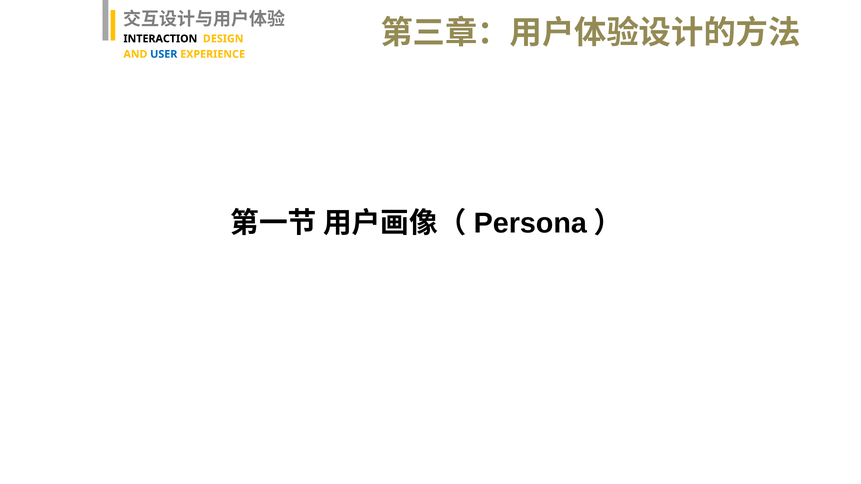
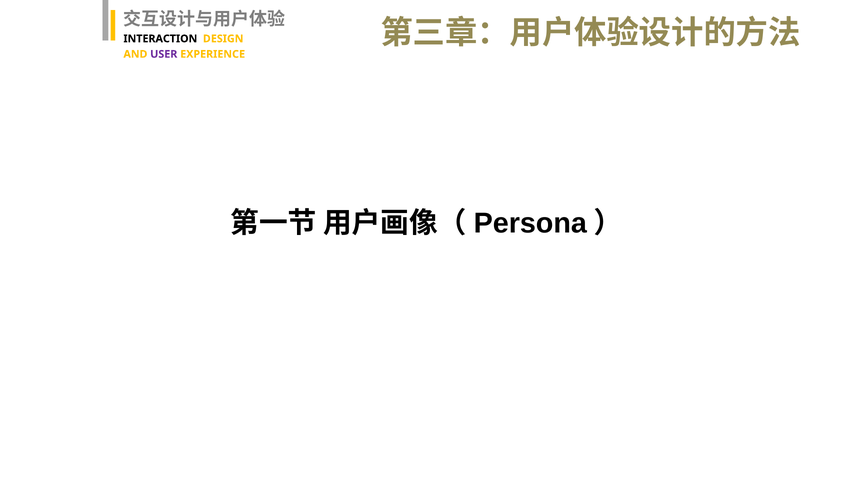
USER colour: blue -> purple
